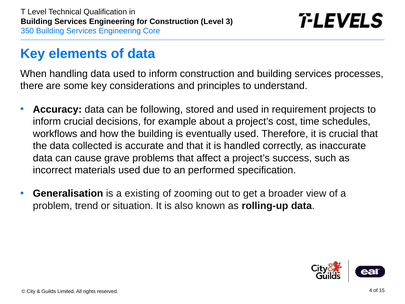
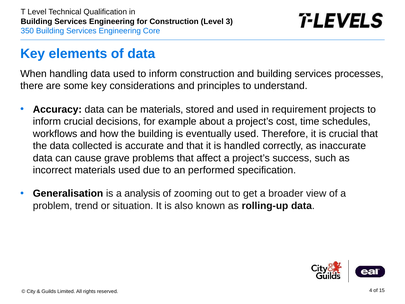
be following: following -> materials
existing: existing -> analysis
